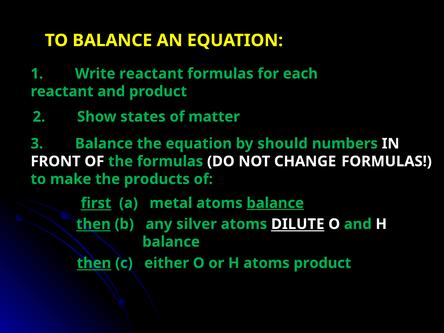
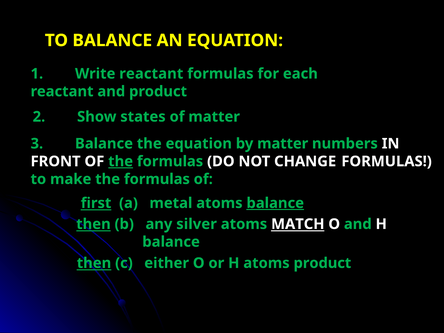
by should: should -> matter
the at (121, 161) underline: none -> present
make the products: products -> formulas
DILUTE: DILUTE -> MATCH
